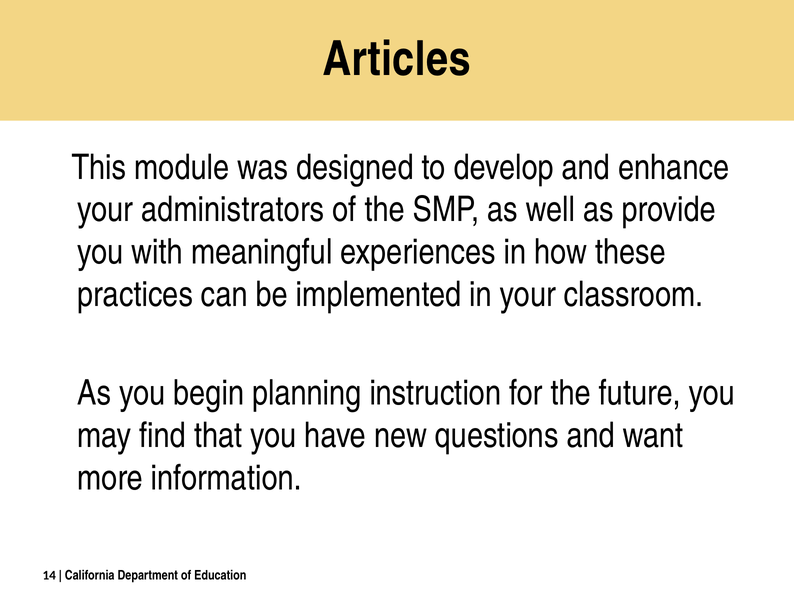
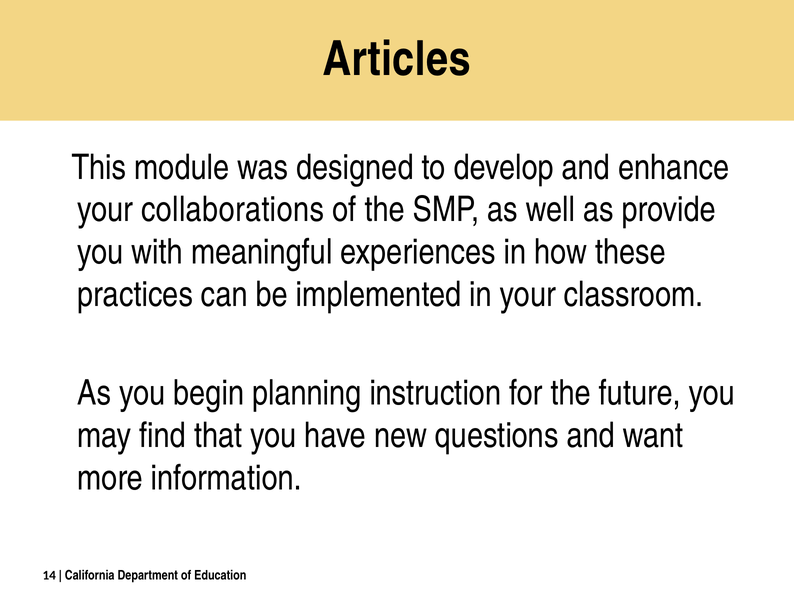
administrators: administrators -> collaborations
